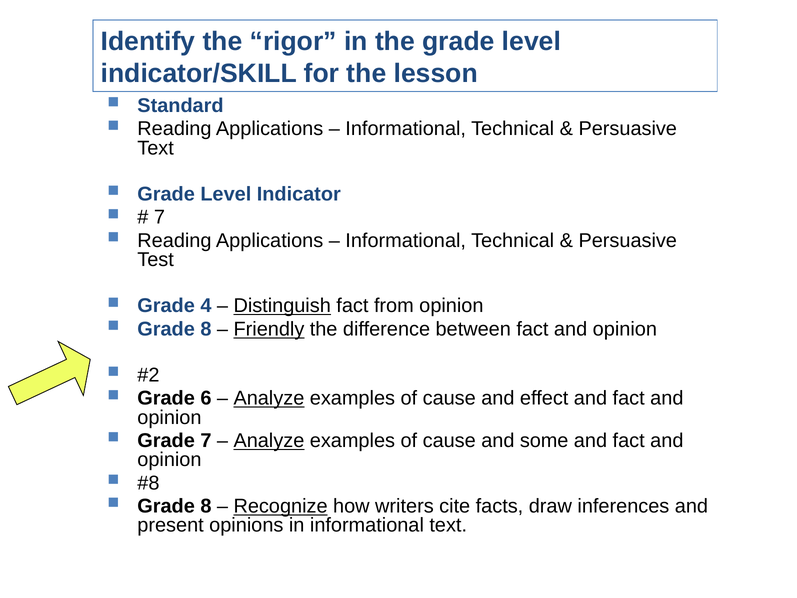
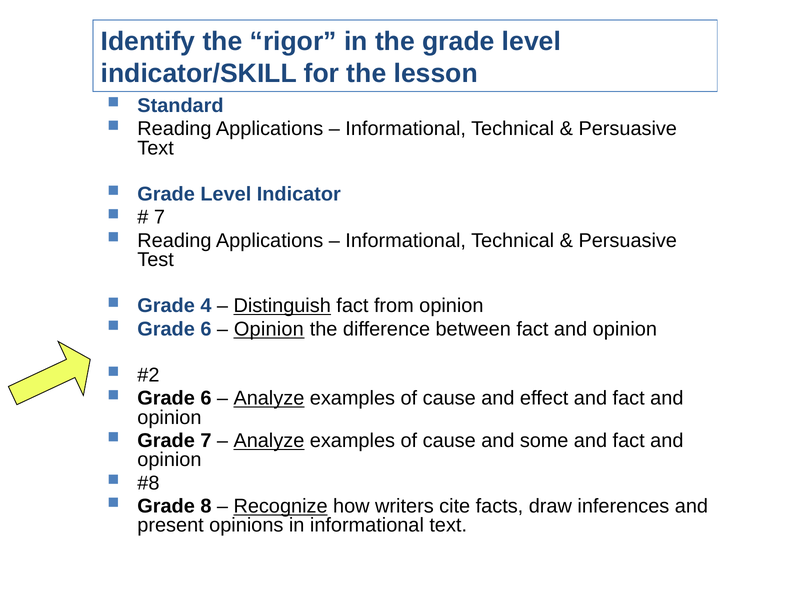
8 at (206, 329): 8 -> 6
Friendly at (269, 329): Friendly -> Opinion
